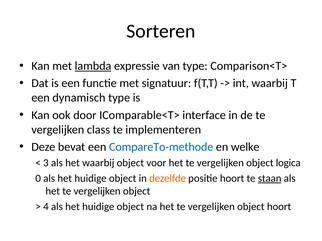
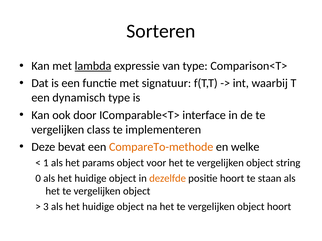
CompareTo-methode colour: blue -> orange
3: 3 -> 1
het waarbij: waarbij -> params
logica: logica -> string
staan underline: present -> none
4: 4 -> 3
